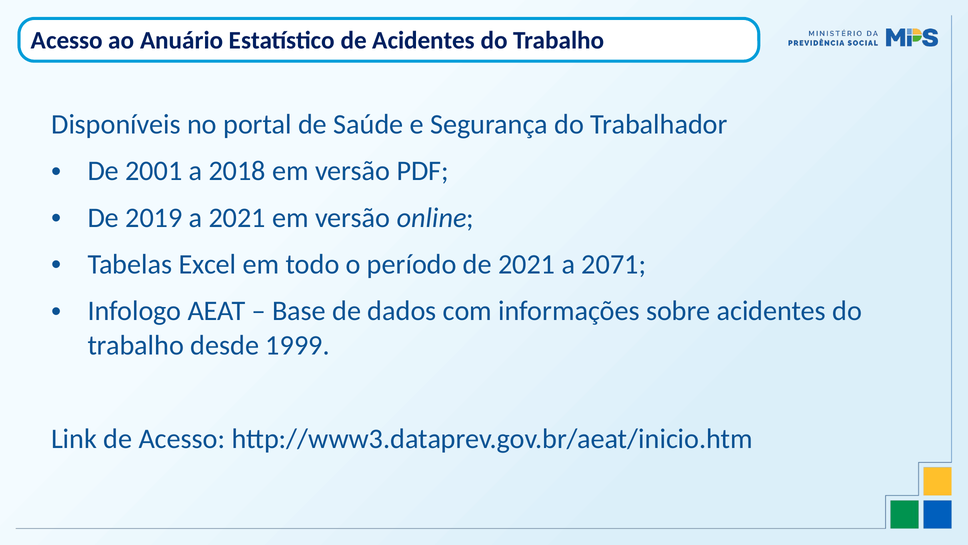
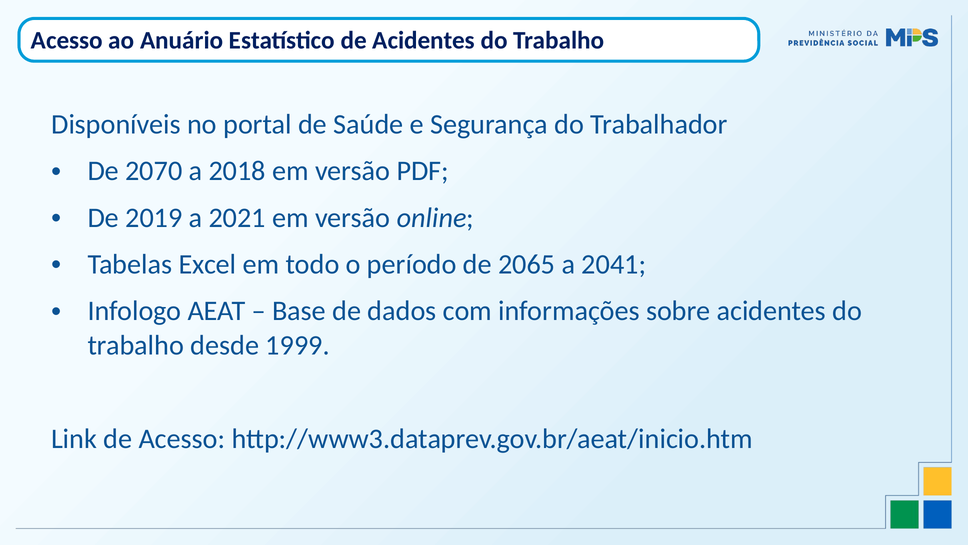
2001: 2001 -> 2070
de 2021: 2021 -> 2065
2071: 2071 -> 2041
